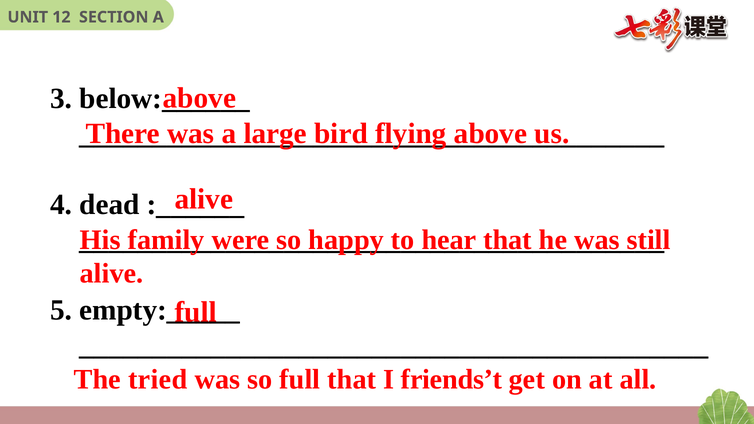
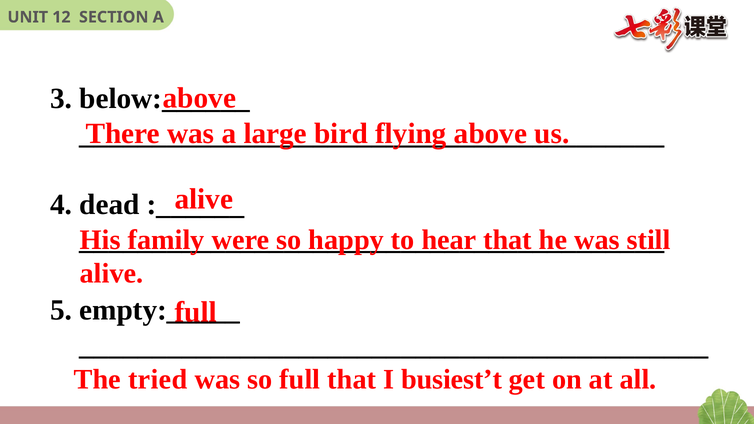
friends’t: friends’t -> busiest’t
